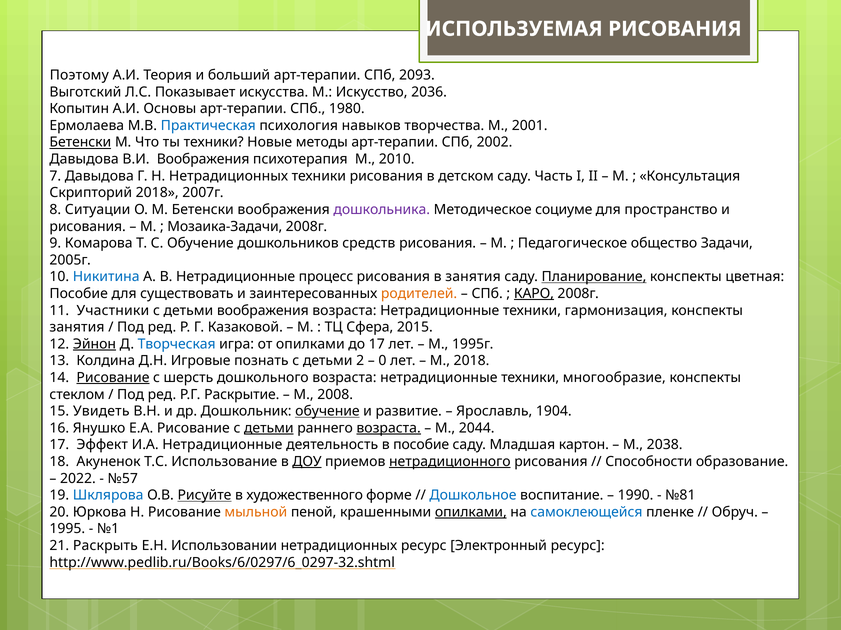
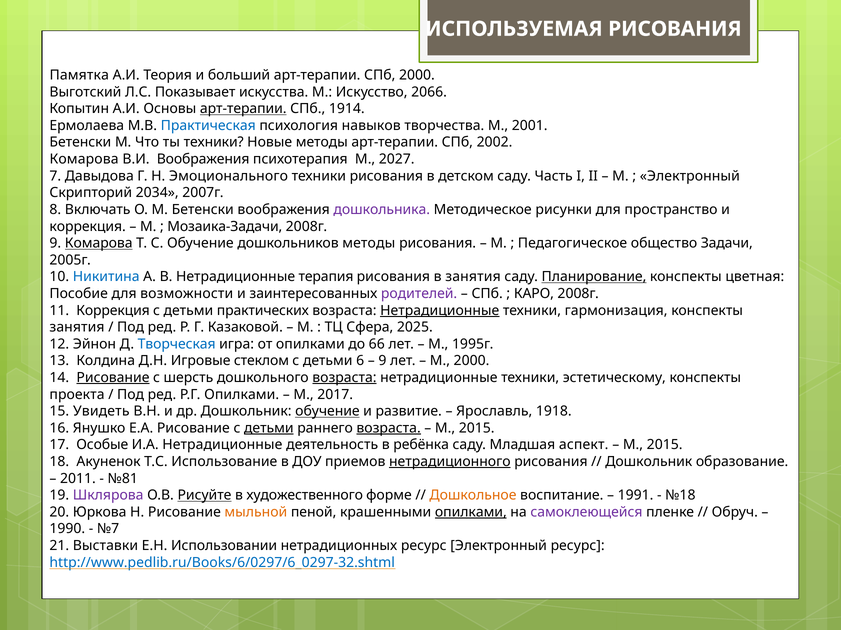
Поэтому: Поэтому -> Памятка
СПб 2093: 2093 -> 2000
2036: 2036 -> 2066
арт-терапии at (243, 109) underline: none -> present
1980: 1980 -> 1914
Бетенски at (80, 143) underline: present -> none
Давыдова at (84, 159): Давыдова -> Комарова
2010: 2010 -> 2027
Н Нетрадиционных: Нетрадиционных -> Эмоционального
Консультация at (690, 176): Консультация -> Электронный
Скрипторий 2018: 2018 -> 2034
Ситуации: Ситуации -> Включать
социуме: социуме -> рисунки
рисования at (88, 227): рисования -> коррекция
Комарова at (99, 243) underline: none -> present
дошкольников средств: средств -> методы
процесс: процесс -> терапия
существовать: существовать -> возможности
родителей colour: orange -> purple
КАРО underline: present -> none
11 Участники: Участники -> Коррекция
детьми воображения: воображения -> практических
Нетрадиционные at (440, 311) underline: none -> present
2015: 2015 -> 2025
Эйнон underline: present -> none
до 17: 17 -> 66
познать: познать -> стеклом
2: 2 -> 6
0 at (382, 361): 0 -> 9
М 2018: 2018 -> 2000
возраста at (344, 378) underline: none -> present
многообразие: многообразие -> эстетическому
стеклом: стеклом -> проекта
Р.Г Раскрытие: Раскрытие -> Опилками
2008: 2008 -> 2017
1904: 1904 -> 1918
2044 at (477, 428): 2044 -> 2015
Эффект: Эффект -> Особые
в пособие: пособие -> ребёнка
картон: картон -> аспект
2038 at (665, 445): 2038 -> 2015
ДОУ underline: present -> none
Способности at (649, 462): Способности -> Дошкольник
2022: 2022 -> 2011
№57: №57 -> №81
Шклярова colour: blue -> purple
Дошкольное colour: blue -> orange
1990: 1990 -> 1991
№81: №81 -> №18
самоклеющейся colour: blue -> purple
1995: 1995 -> 1990
№1: №1 -> №7
Раскрыть: Раскрыть -> Выставки
http://www.pedlib.ru/Books/6/0297/6_0297-32.shtml colour: black -> blue
